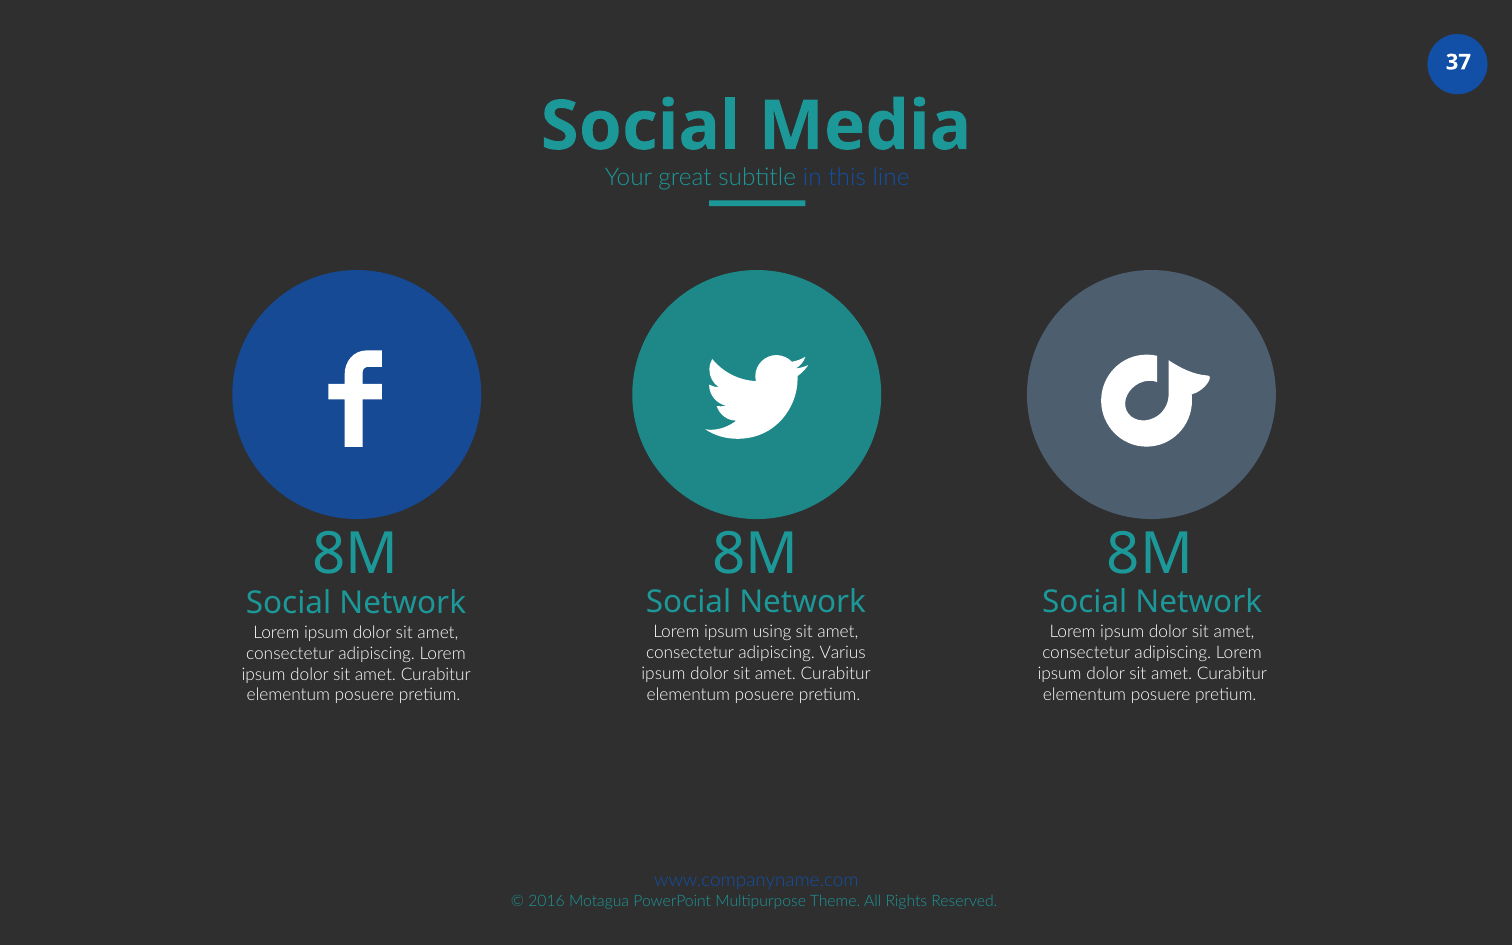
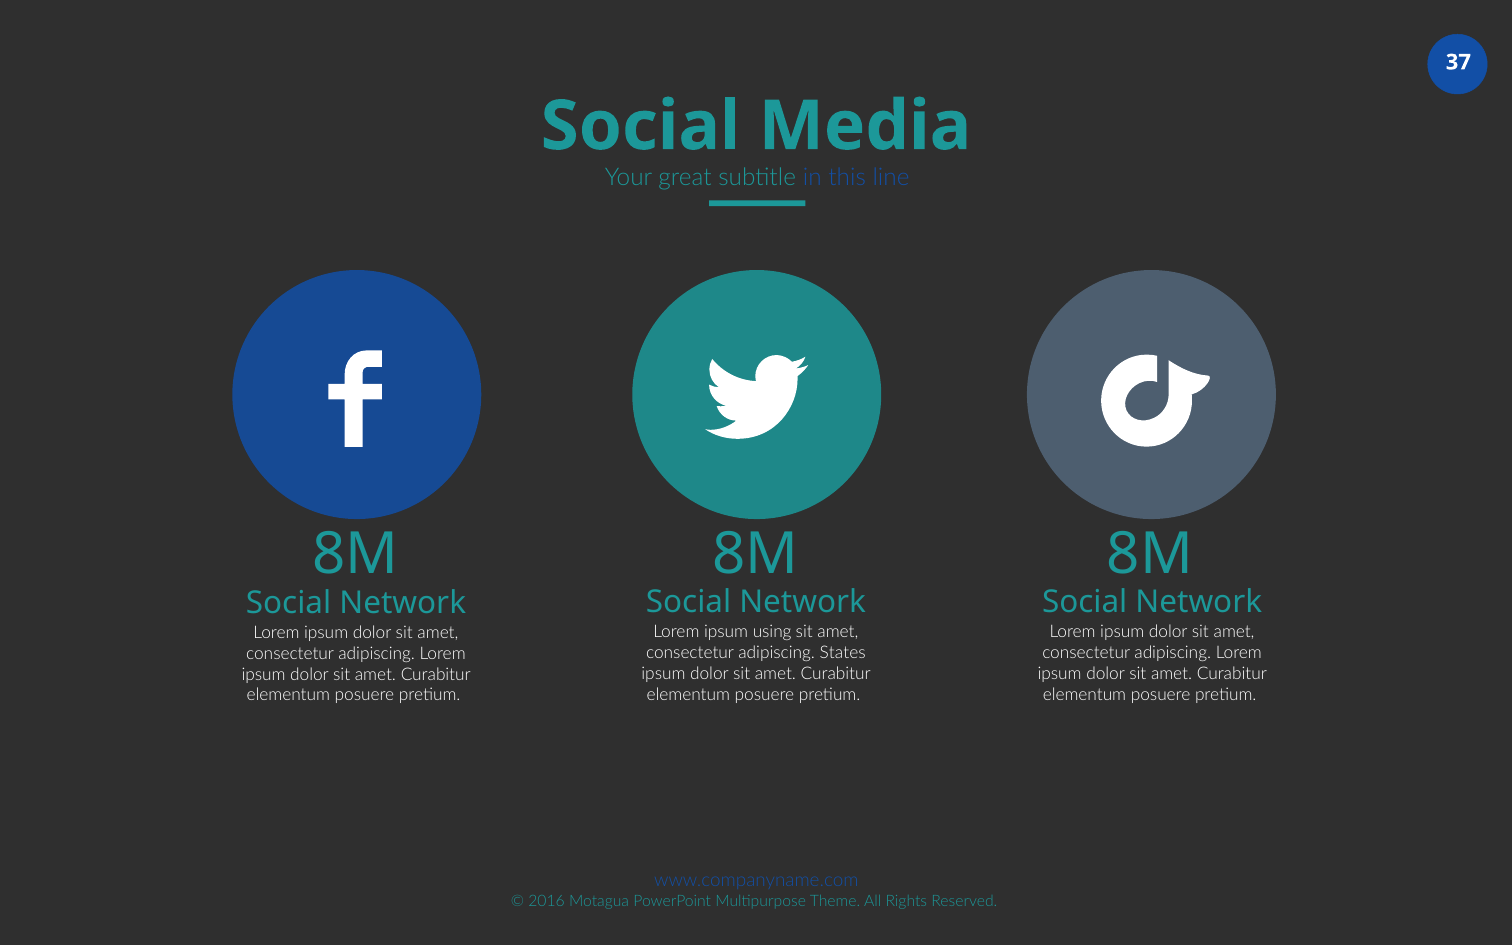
Varius: Varius -> States
